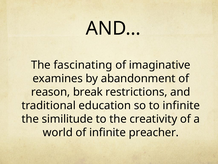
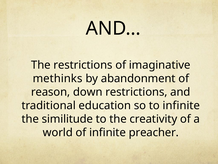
The fascinating: fascinating -> restrictions
examines: examines -> methinks
break: break -> down
